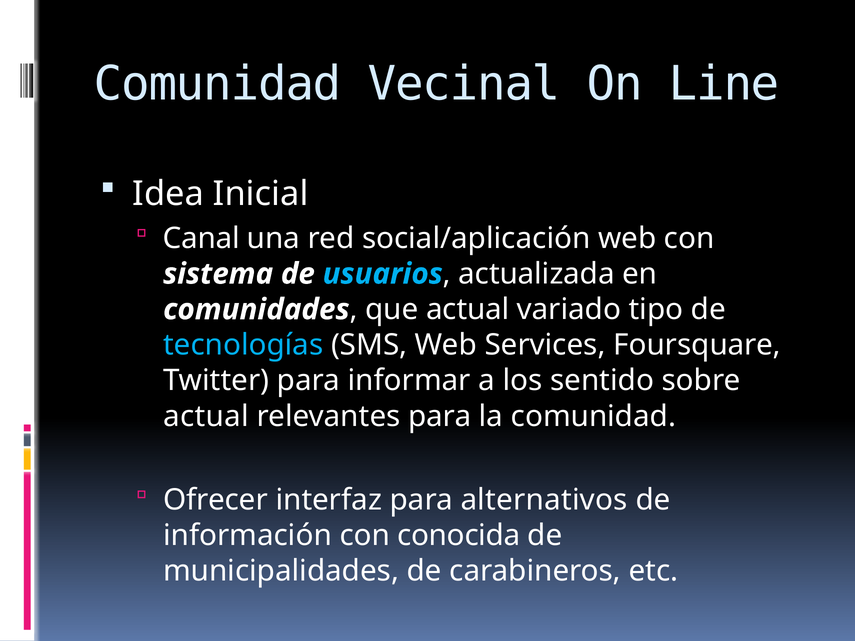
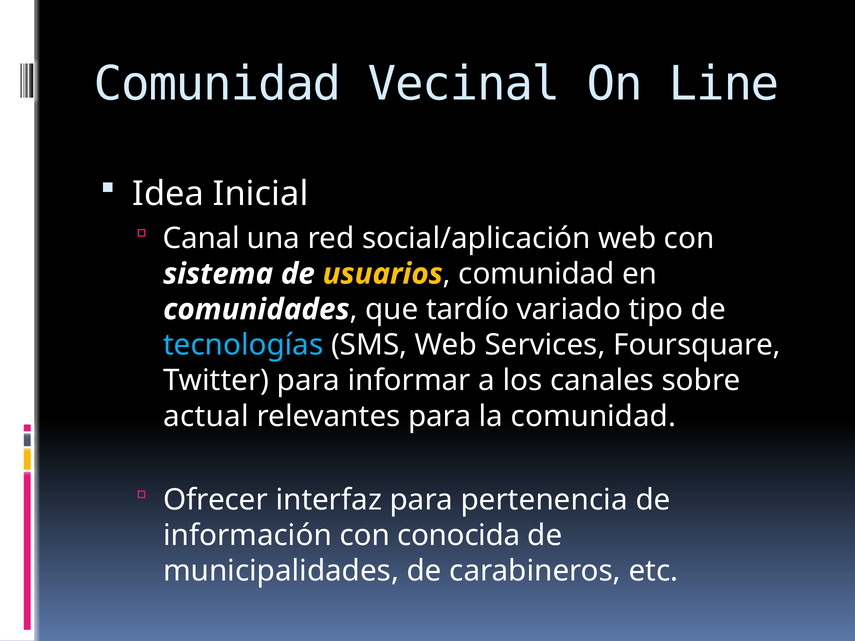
usuarios colour: light blue -> yellow
actualizada at (537, 274): actualizada -> comunidad
que actual: actual -> tardío
sentido: sentido -> canales
alternativos: alternativos -> pertenencia
